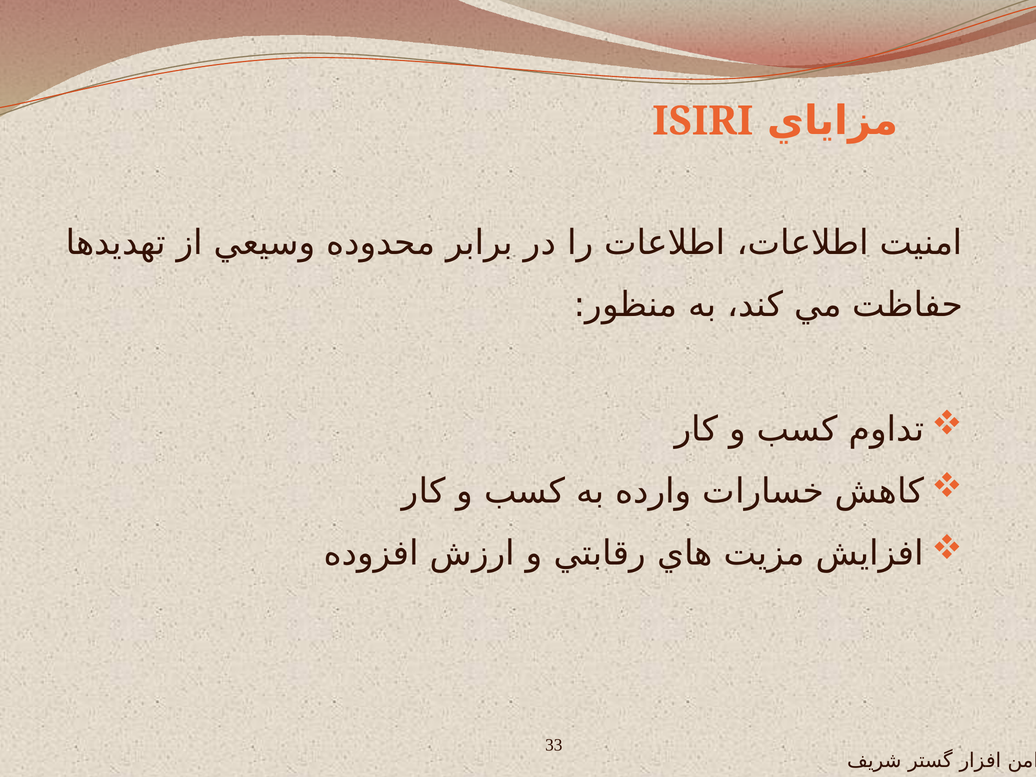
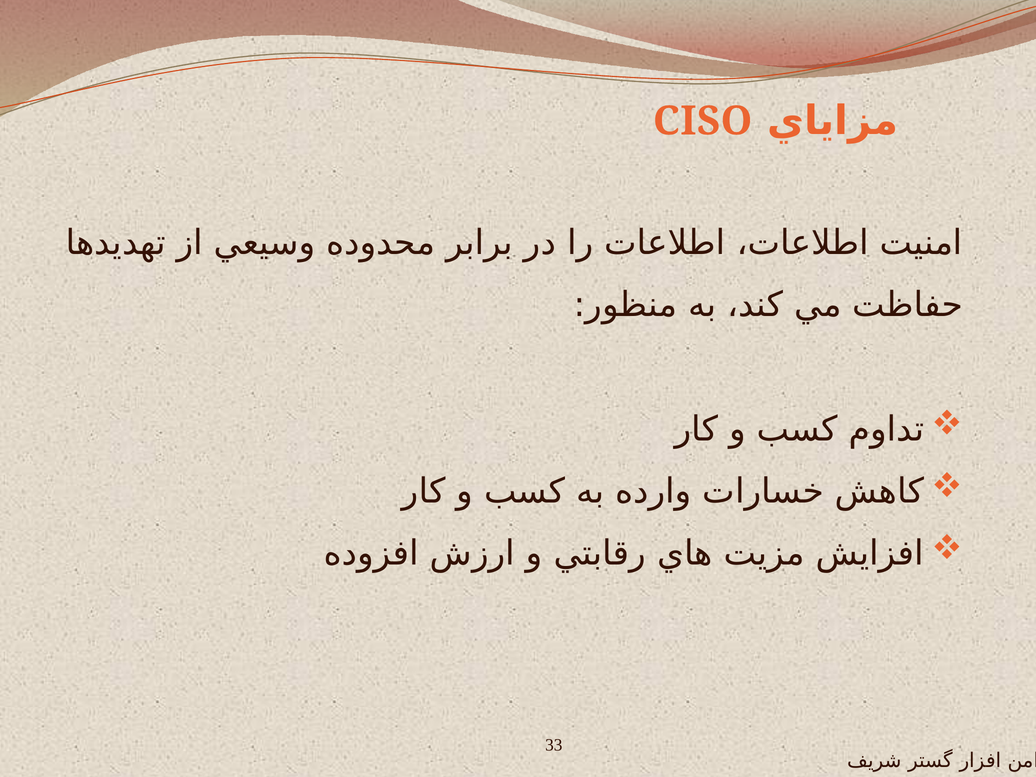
ISIRI: ISIRI -> CISO
